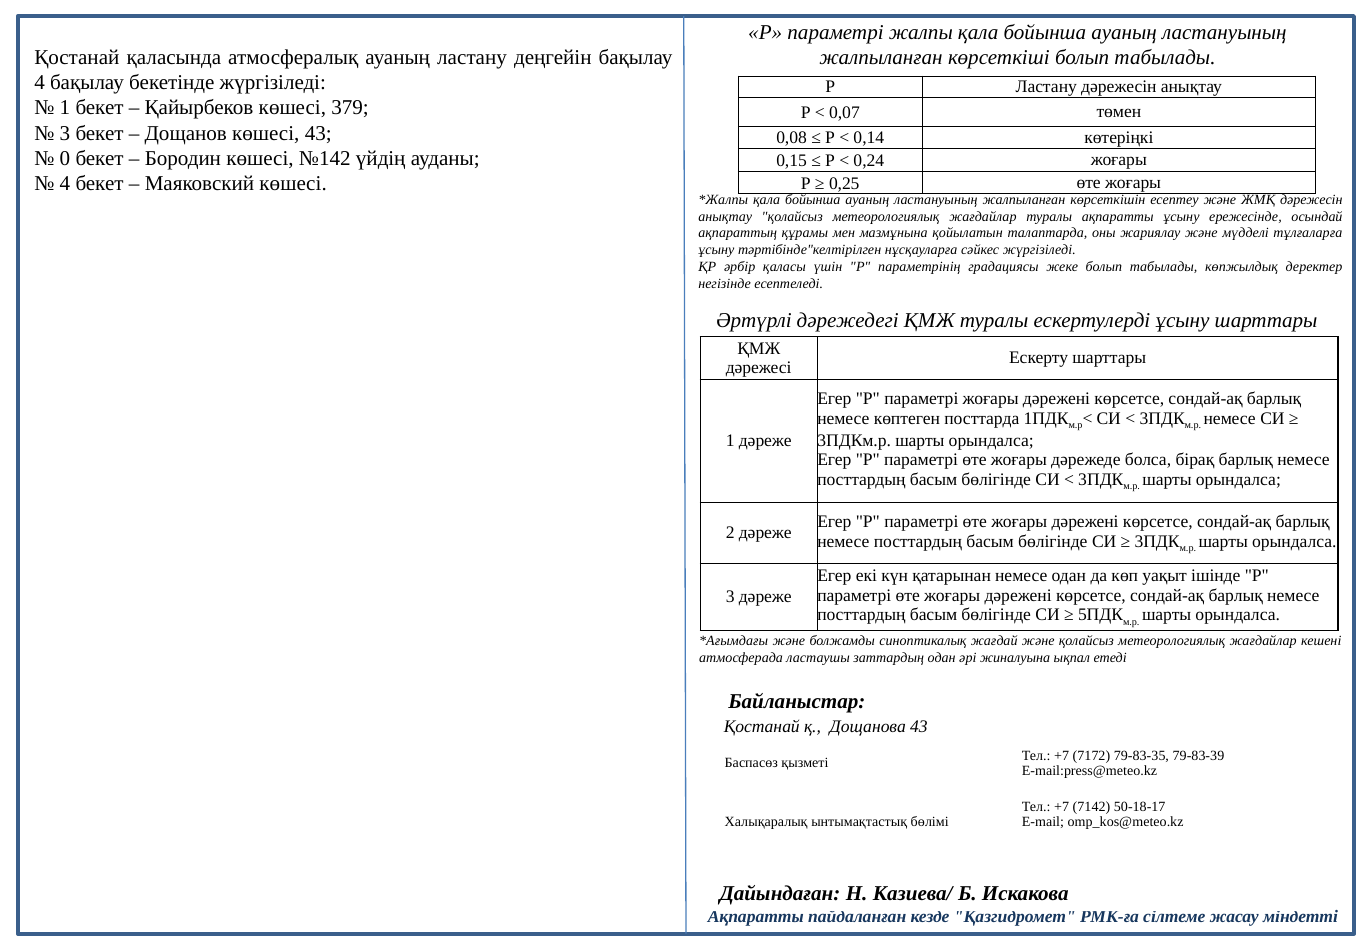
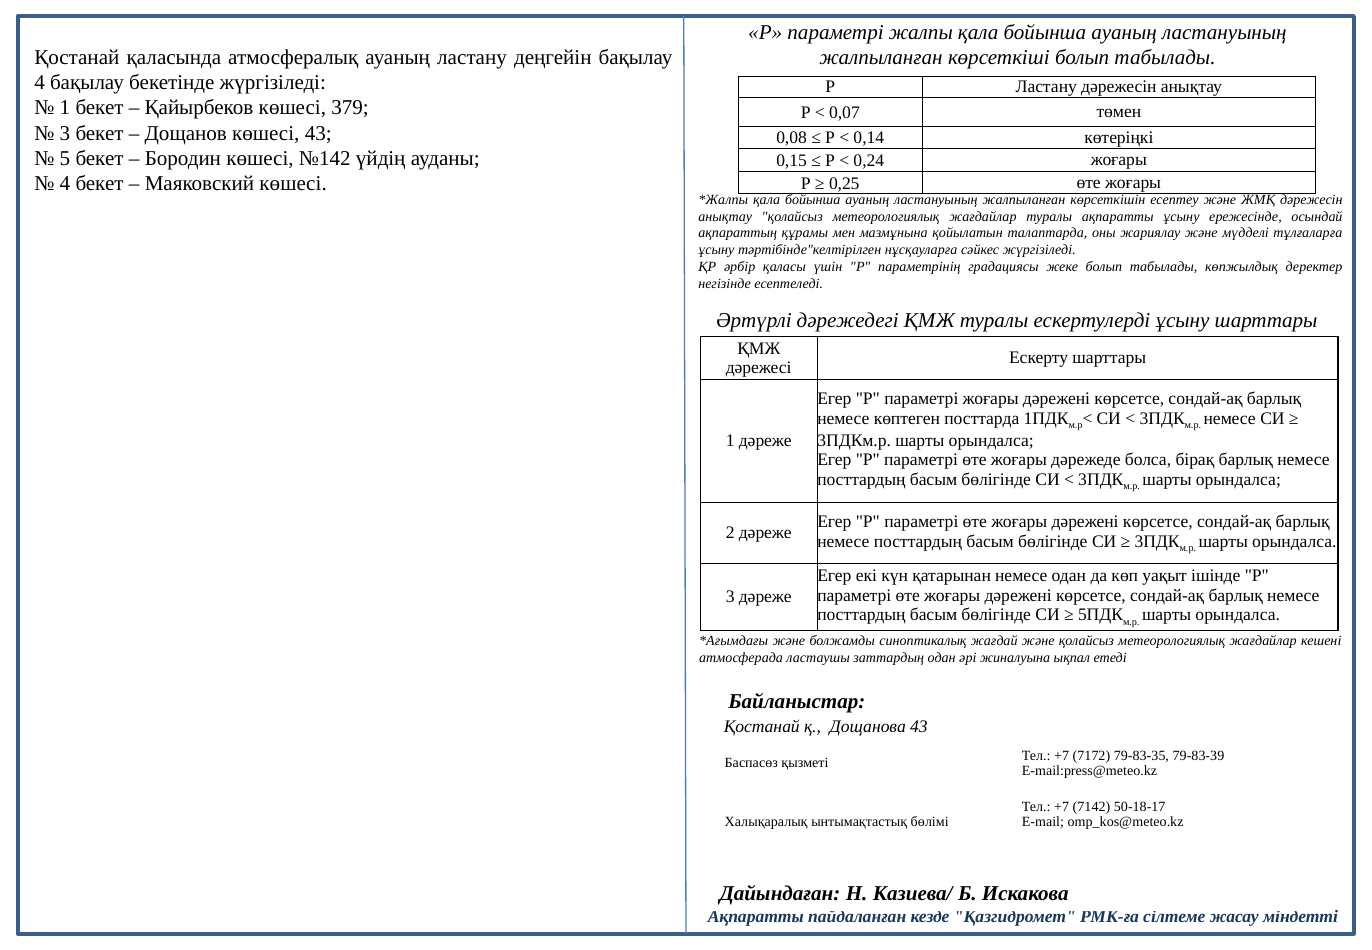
0: 0 -> 5
